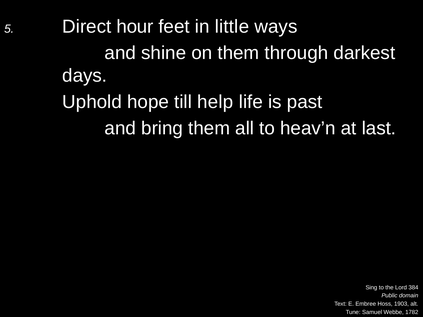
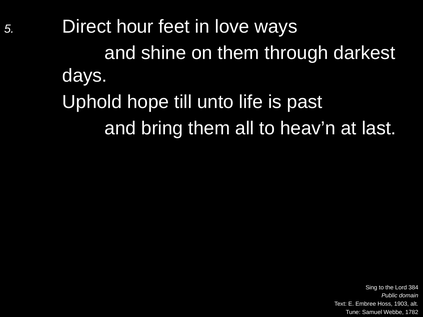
little: little -> love
help: help -> unto
